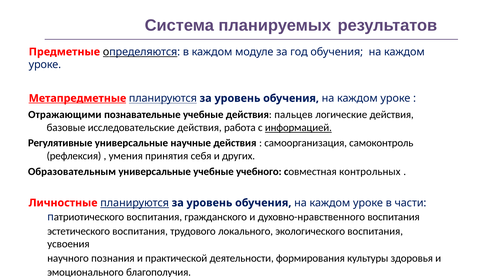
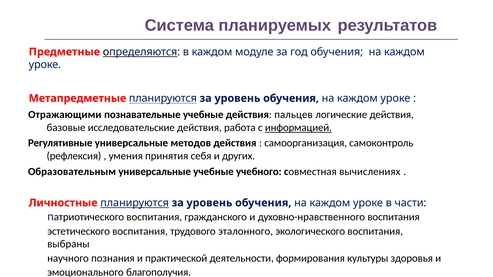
Метапредметные underline: present -> none
научные: научные -> методов
контрольных: контрольных -> вычислениях
локального: локального -> эталонного
усвоения: усвоения -> выбраны
